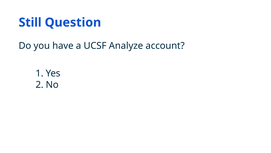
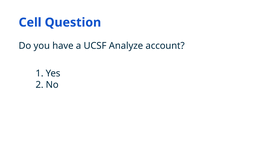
Still: Still -> Cell
